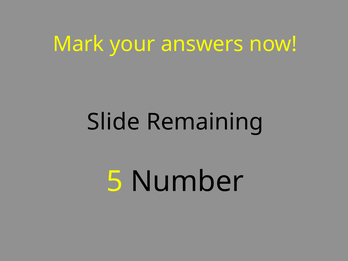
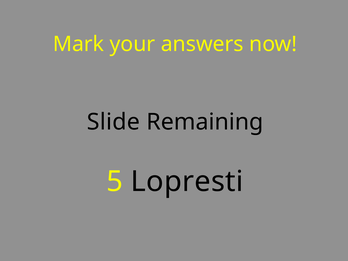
Number: Number -> Lopresti
